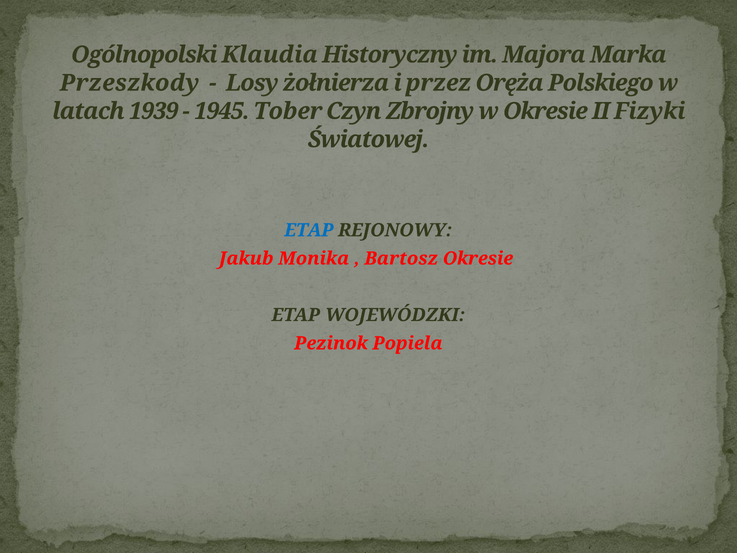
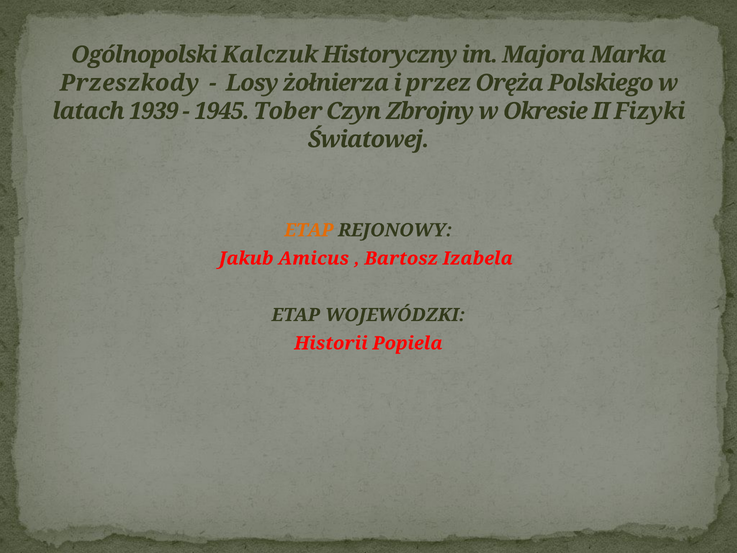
Klaudia: Klaudia -> Kalczuk
ETAP at (309, 230) colour: blue -> orange
Monika: Monika -> Amicus
Bartosz Okresie: Okresie -> Izabela
Pezinok: Pezinok -> Historii
